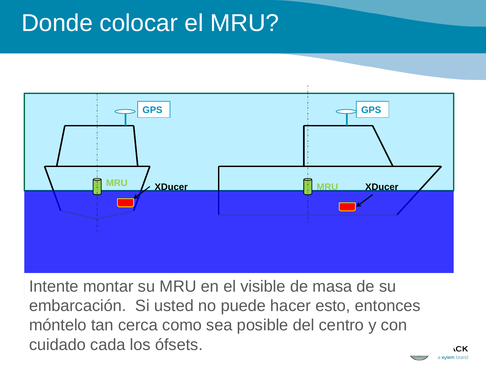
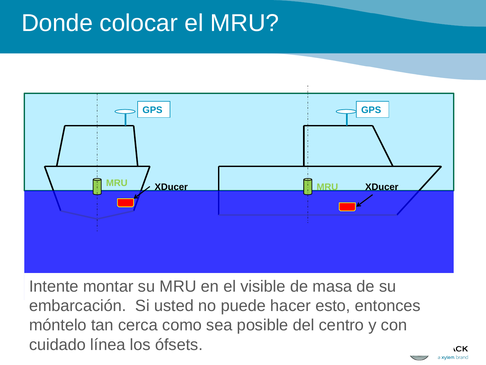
cada: cada -> línea
